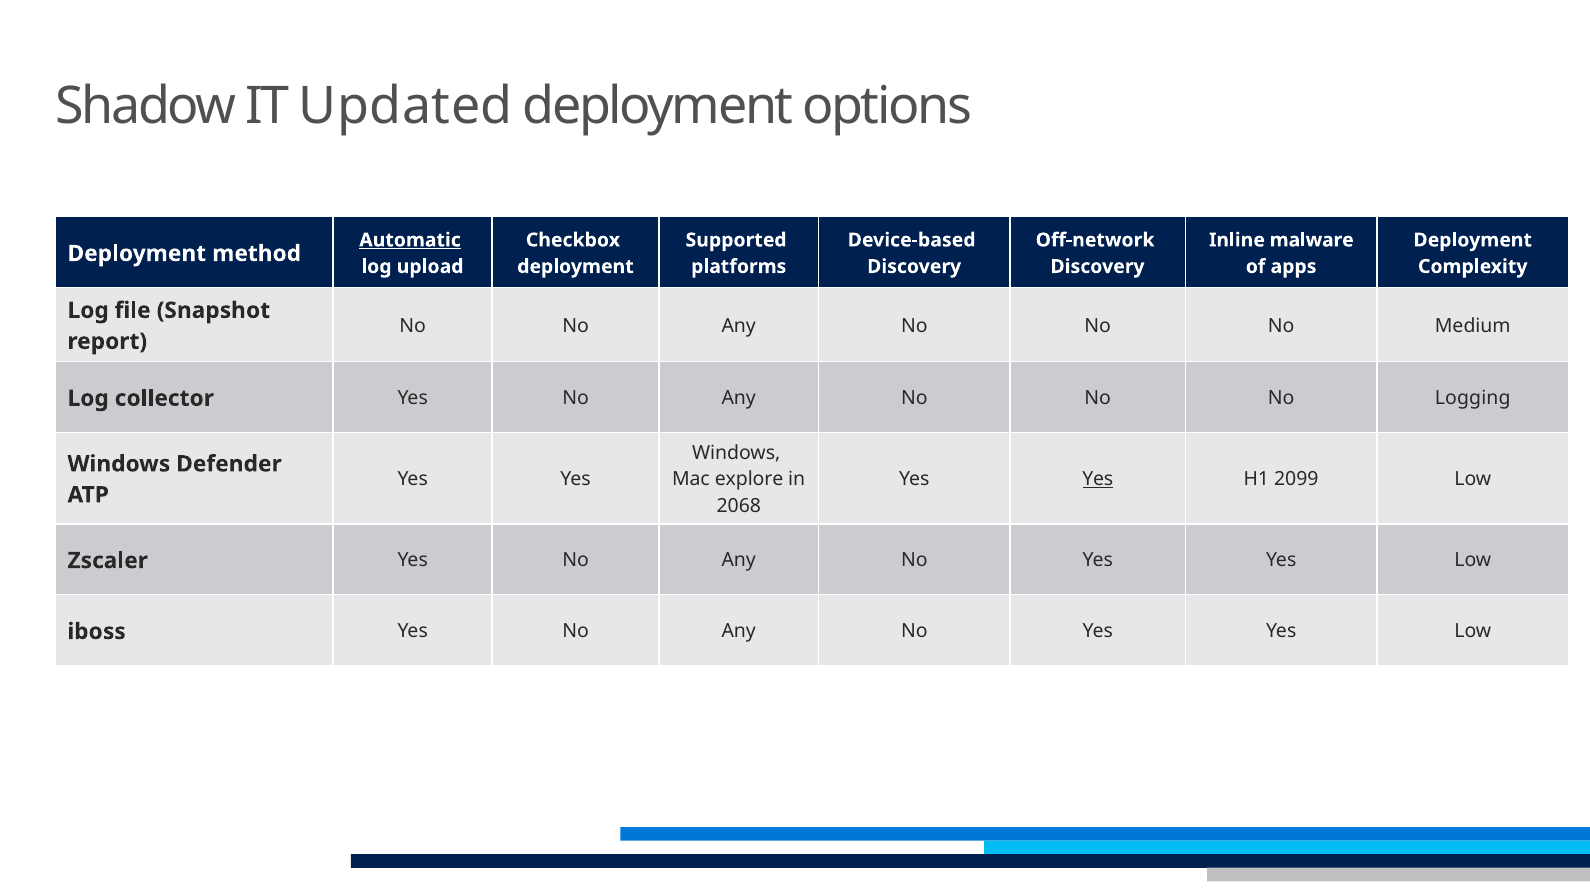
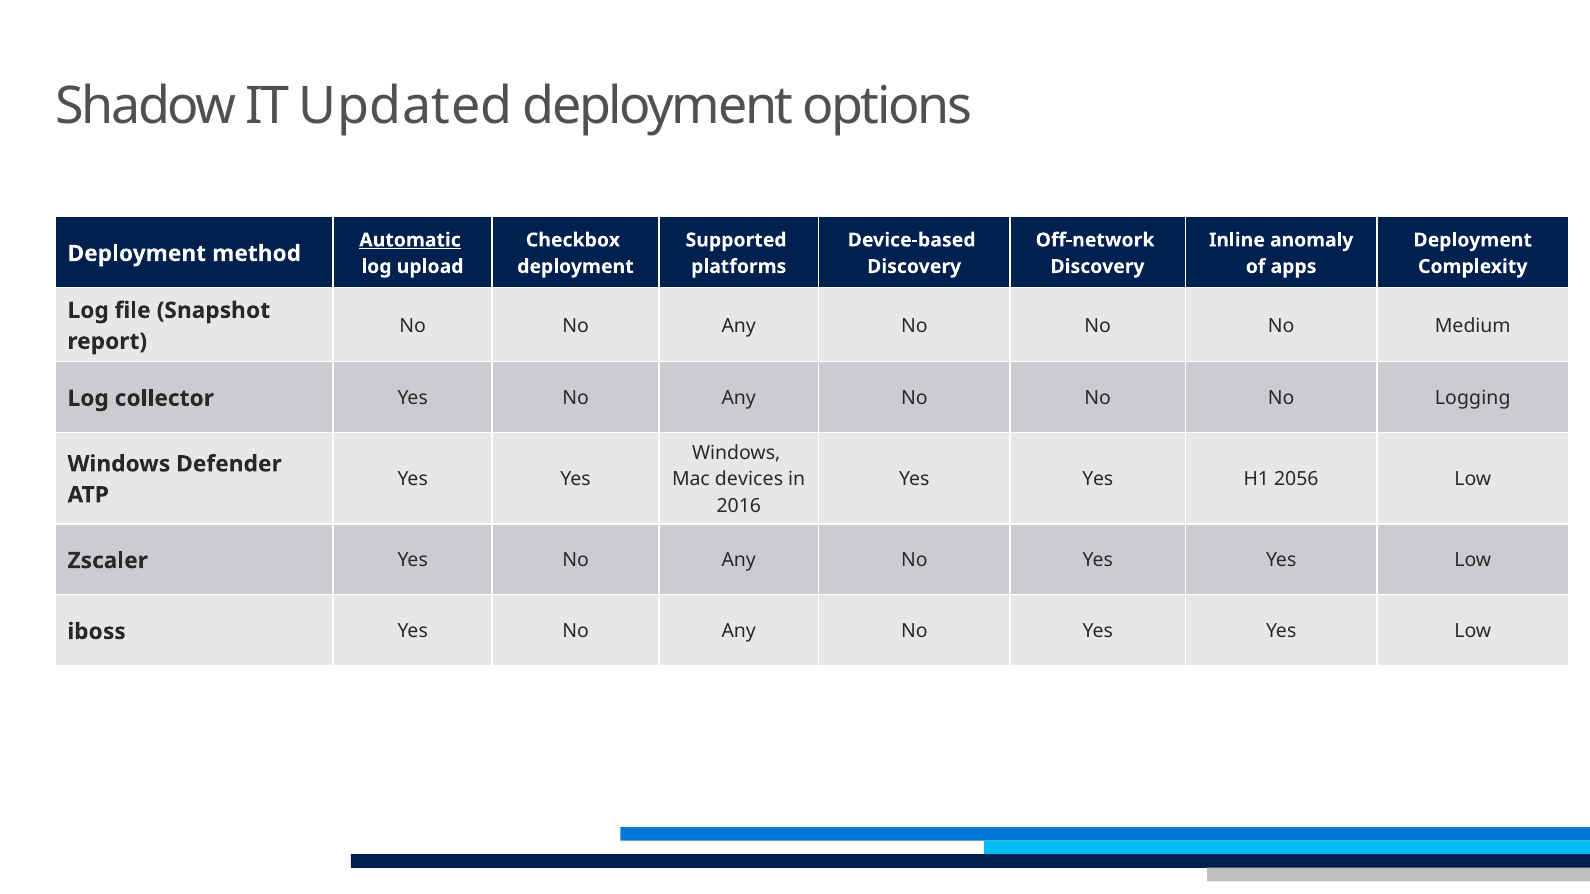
malware: malware -> anomaly
explore: explore -> devices
Yes at (1098, 479) underline: present -> none
2099: 2099 -> 2056
2068: 2068 -> 2016
